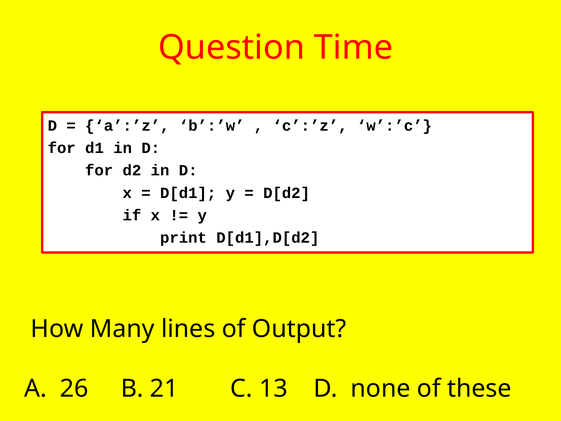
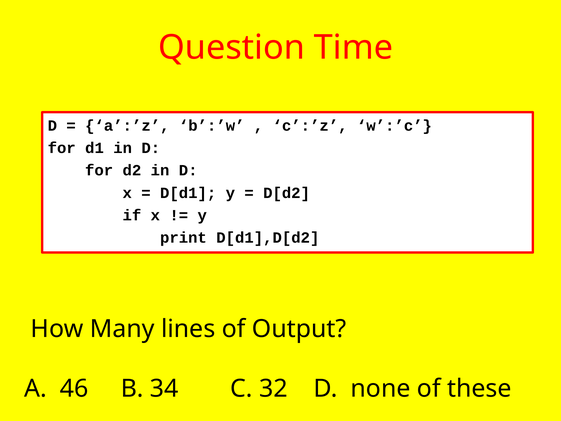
26: 26 -> 46
21: 21 -> 34
13: 13 -> 32
